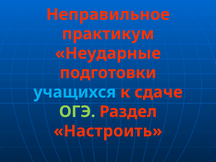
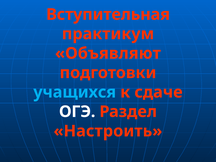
Неправильное: Неправильное -> Вступительная
Неударные: Неударные -> Объявляют
ОГЭ colour: light green -> white
